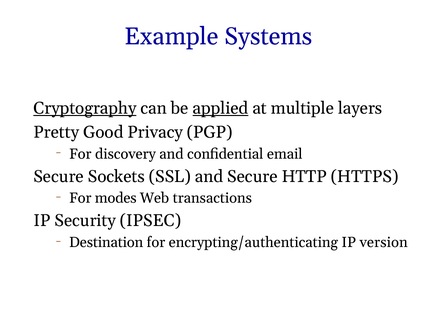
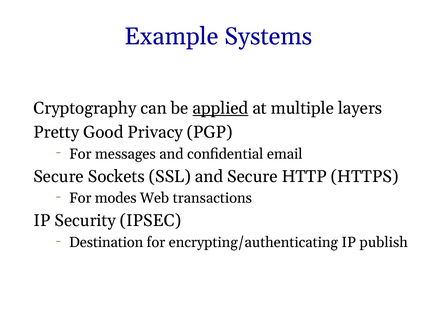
Cryptography underline: present -> none
discovery: discovery -> messages
version: version -> publish
